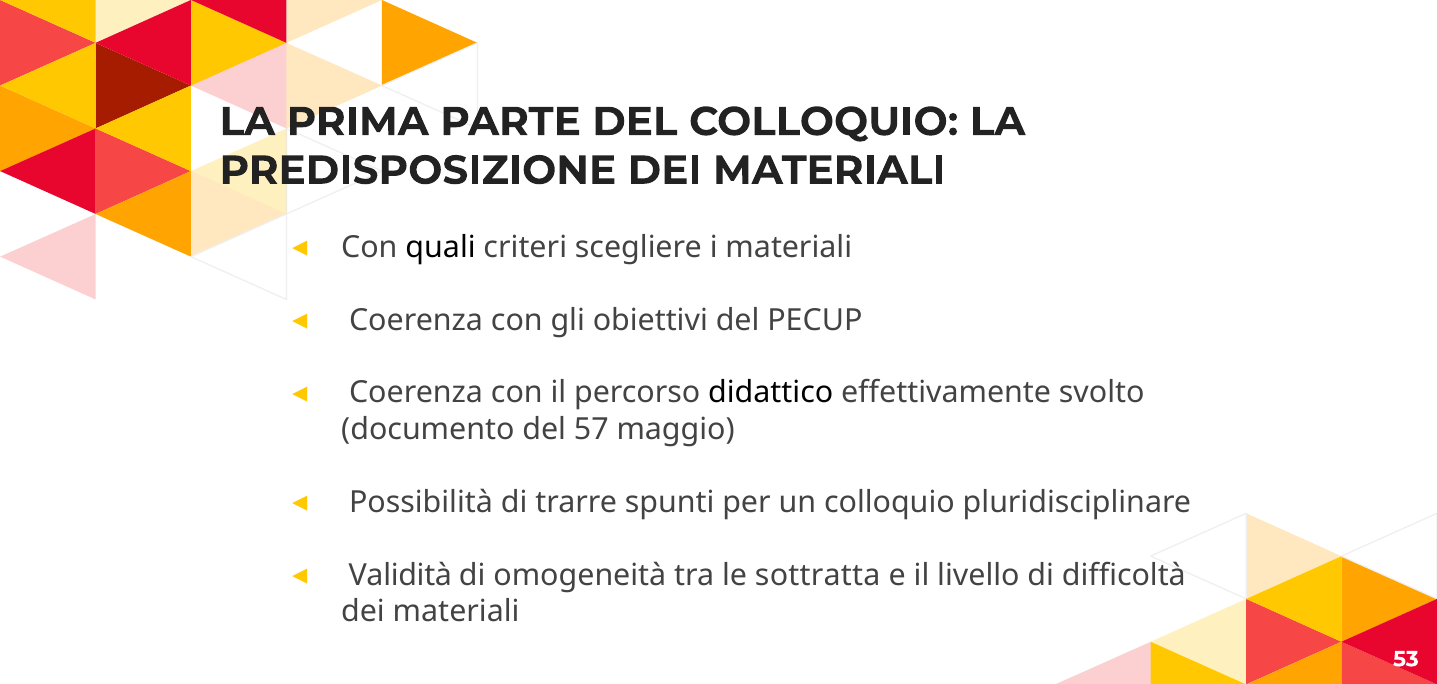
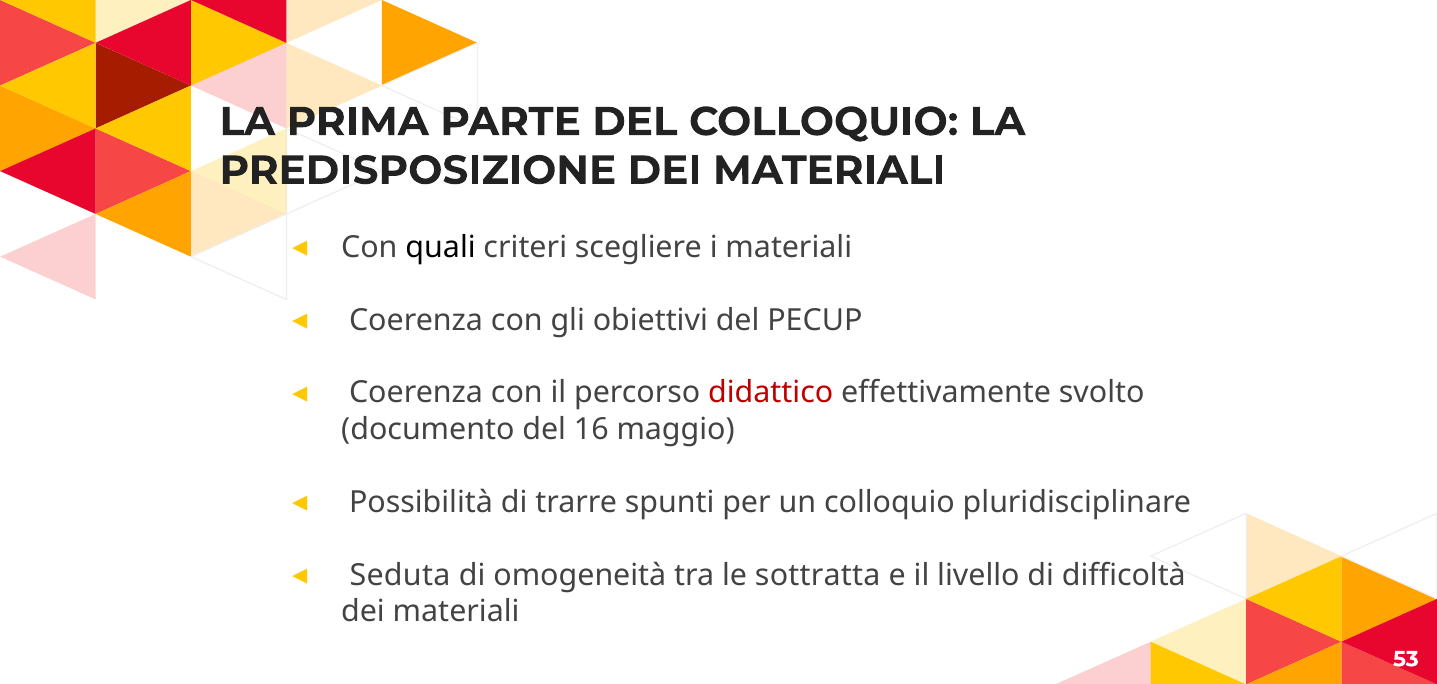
didattico colour: black -> red
57: 57 -> 16
Validità: Validità -> Seduta
